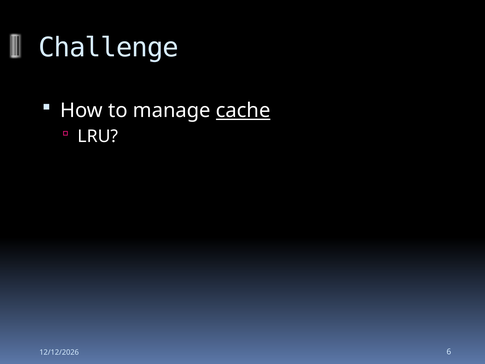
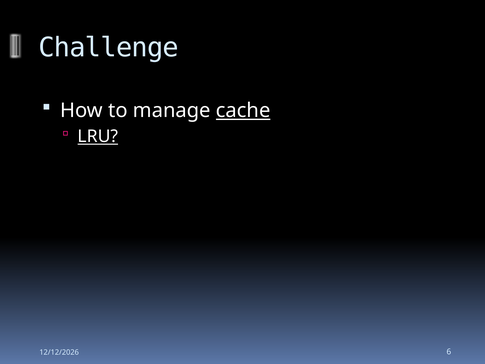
LRU underline: none -> present
